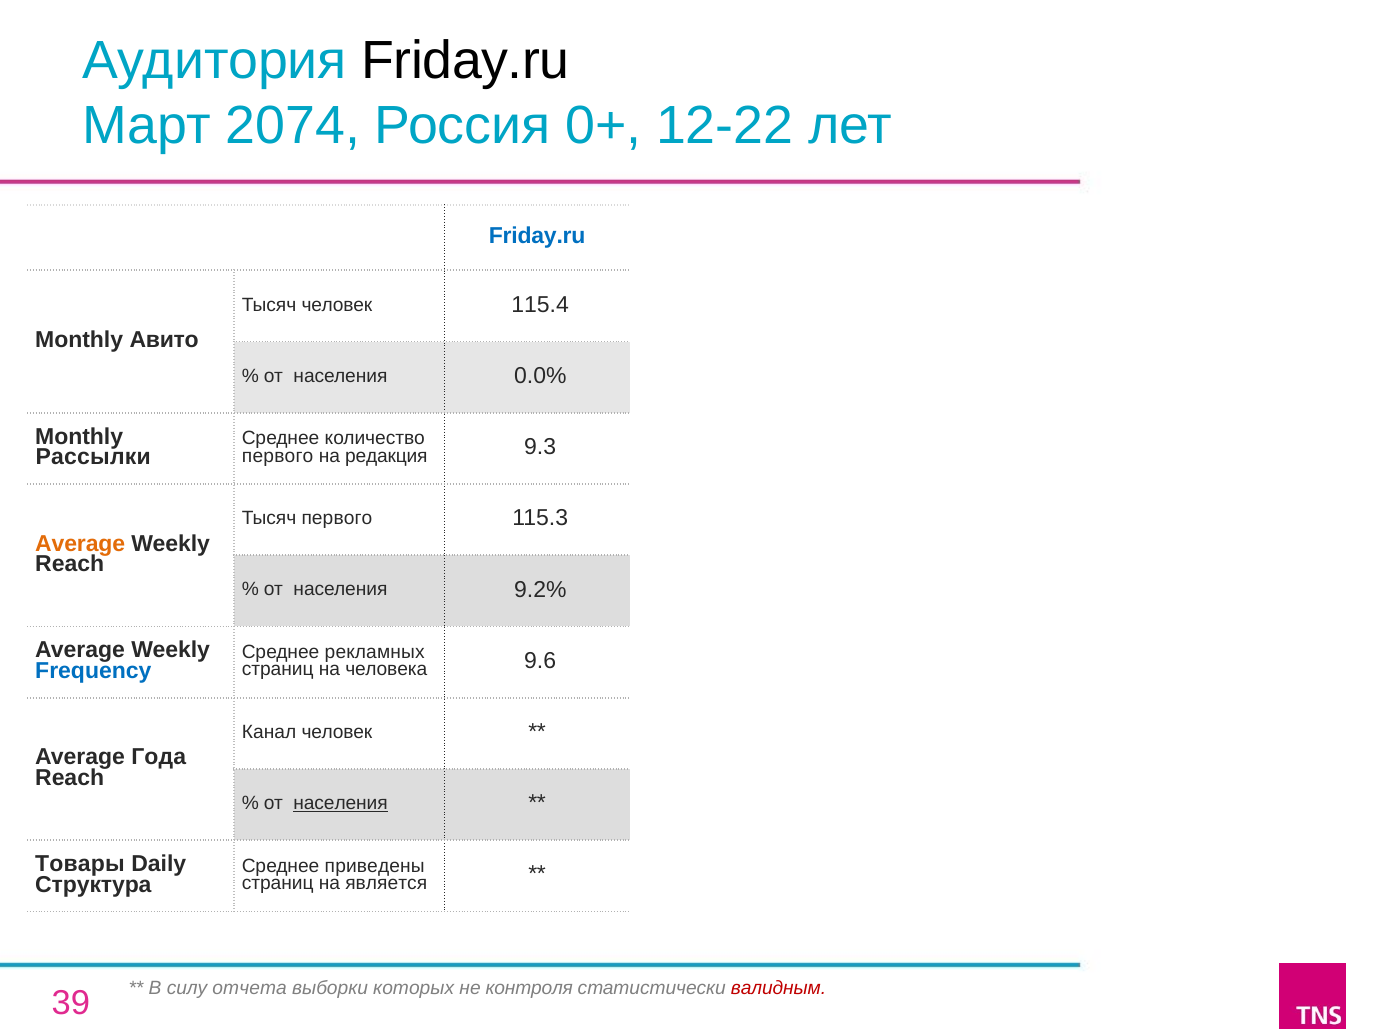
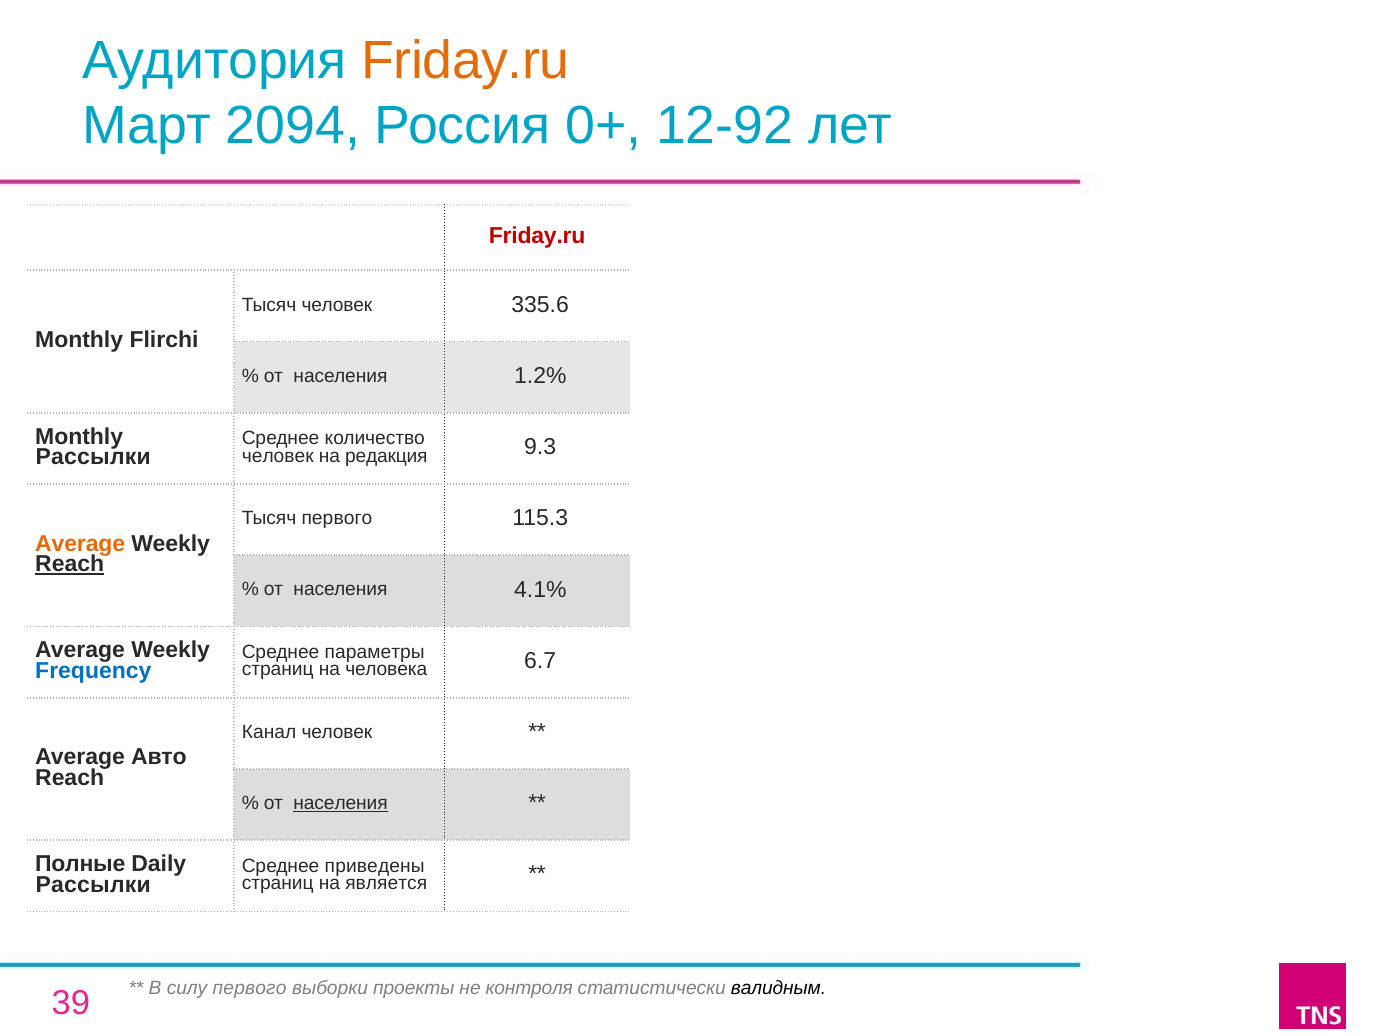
Friday.ru at (466, 61) colour: black -> orange
2074: 2074 -> 2094
12-22: 12-22 -> 12-92
Friday.ru at (537, 236) colour: blue -> red
115.4: 115.4 -> 335.6
Авито: Авито -> Flirchi
0.0%: 0.0% -> 1.2%
первого at (278, 456): первого -> человек
Reach at (70, 564) underline: none -> present
9.2%: 9.2% -> 4.1%
рекламных: рекламных -> параметры
9.6: 9.6 -> 6.7
Года: Года -> Авто
Товары: Товары -> Полные
Структура at (93, 885): Структура -> Рассылки
силу отчета: отчета -> первого
которых: которых -> проекты
валидным colour: red -> black
